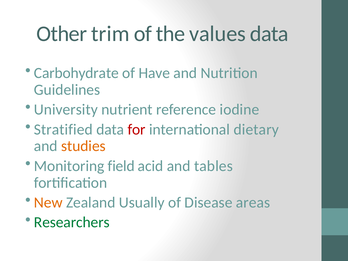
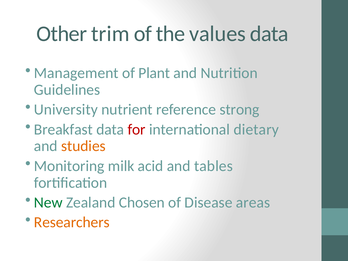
Carbohydrate: Carbohydrate -> Management
Have: Have -> Plant
iodine: iodine -> strong
Stratified: Stratified -> Breakfast
field: field -> milk
New colour: orange -> green
Usually: Usually -> Chosen
Researchers colour: green -> orange
